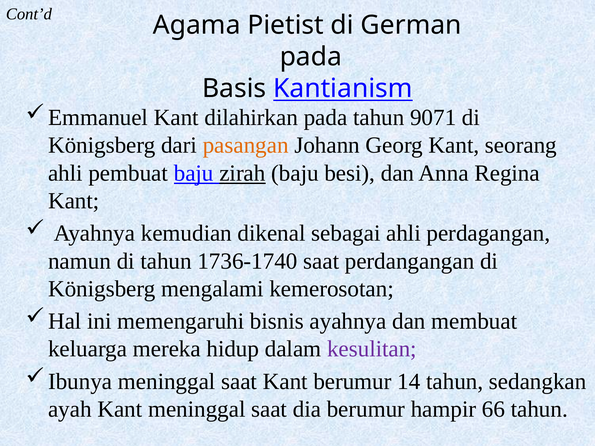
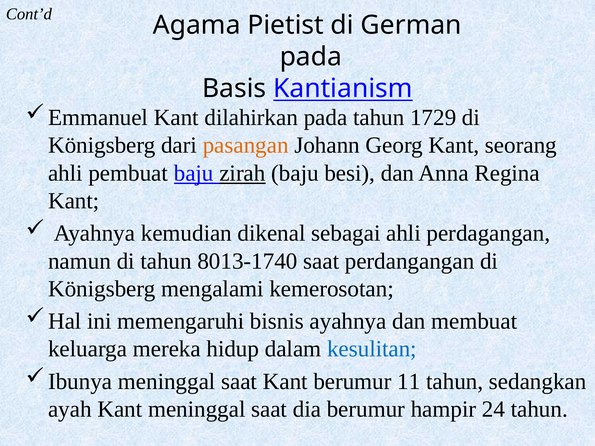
9071: 9071 -> 1729
1736-1740: 1736-1740 -> 8013-1740
kesulitan colour: purple -> blue
14: 14 -> 11
66: 66 -> 24
